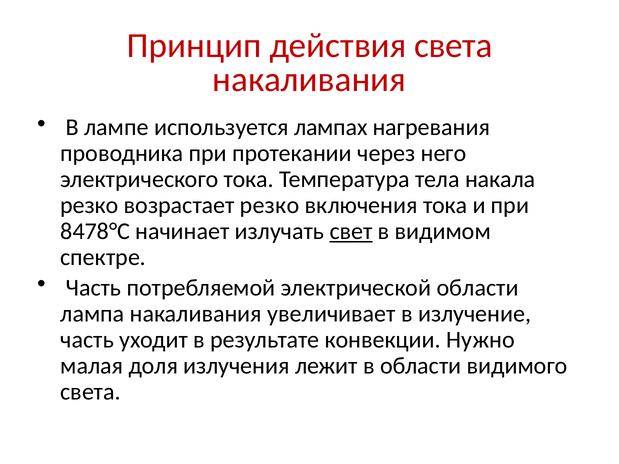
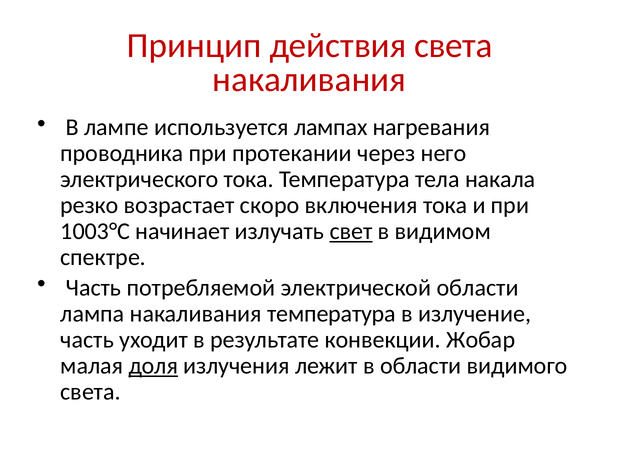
возрастает резко: резко -> скоро
8478°С: 8478°С -> 1003°С
накаливания увеличивает: увеличивает -> температура
Нужно: Нужно -> Жобар
доля underline: none -> present
